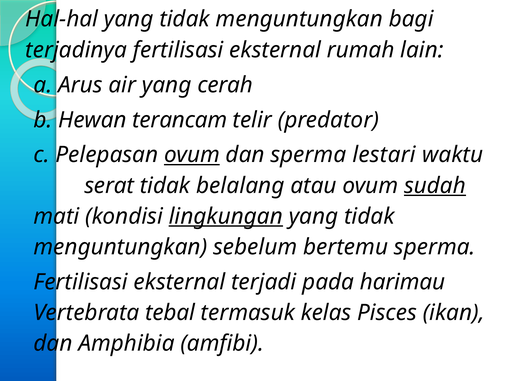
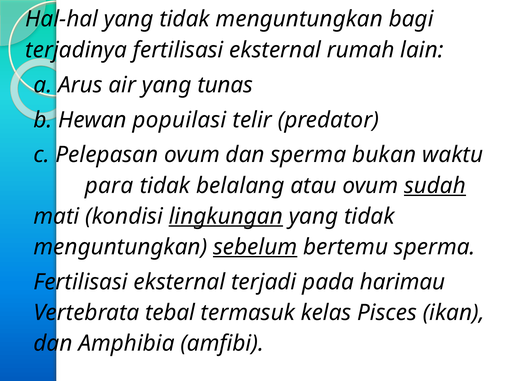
cerah: cerah -> tunas
terancam: terancam -> popuilasi
ovum at (192, 155) underline: present -> none
lestari: lestari -> bukan
serat: serat -> para
sebelum underline: none -> present
